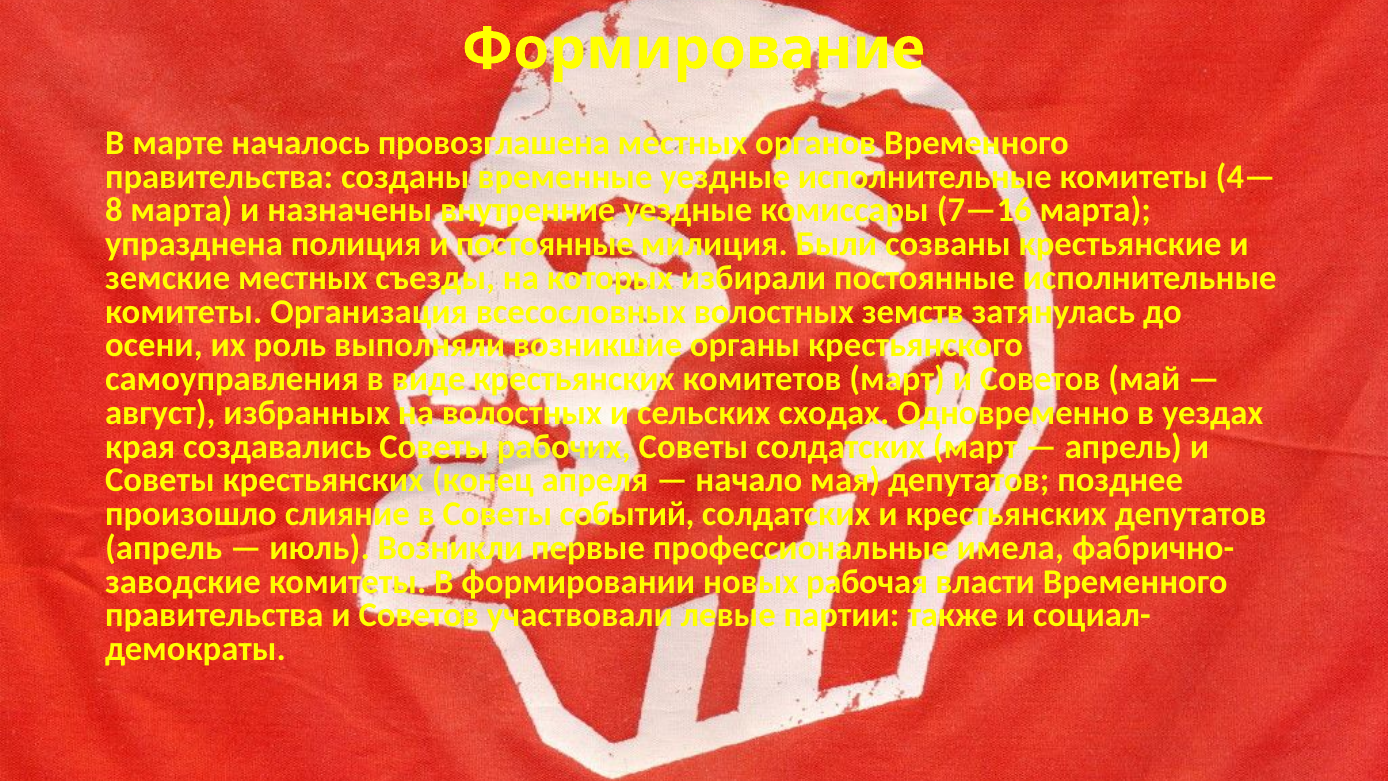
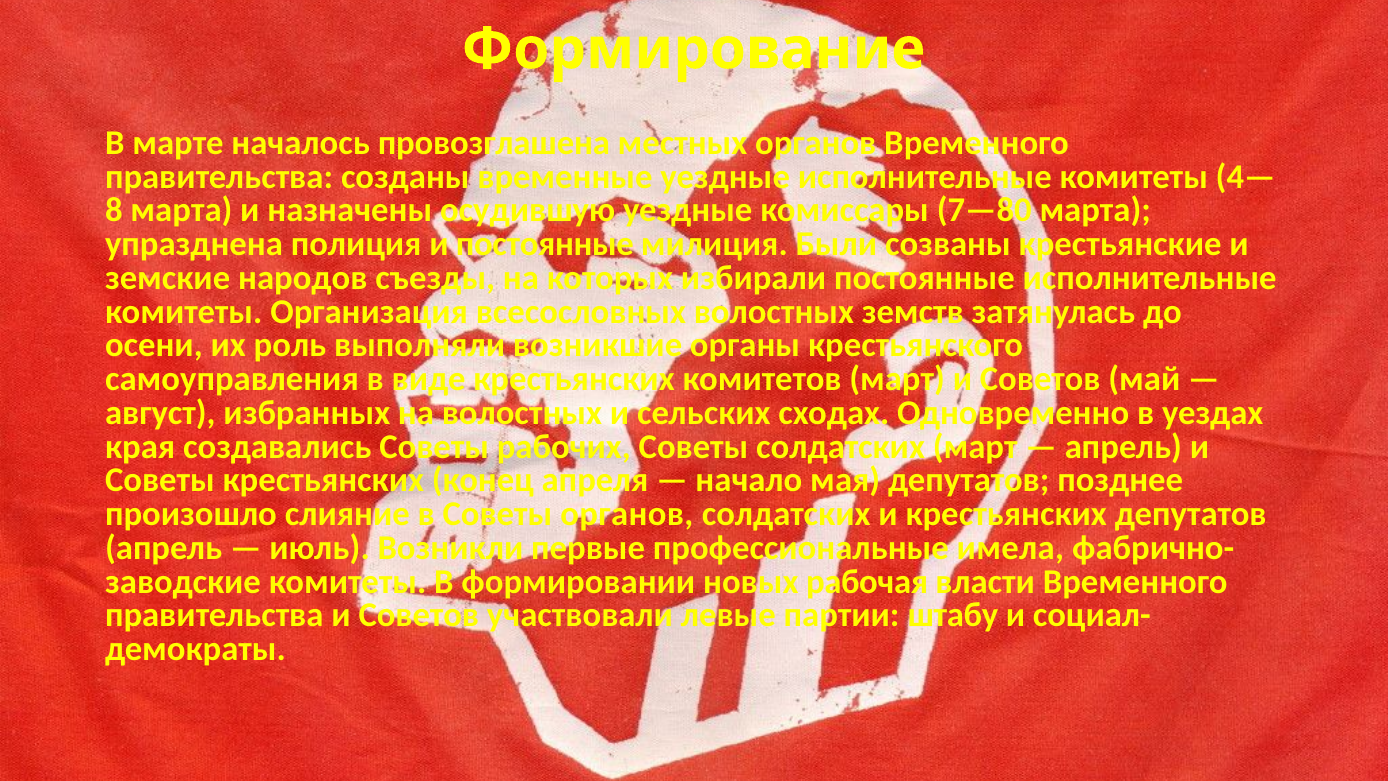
внутренние: внутренние -> осудившую
7—16: 7—16 -> 7—80
земские местных: местных -> народов
Советы событий: событий -> органов
также: также -> штабу
